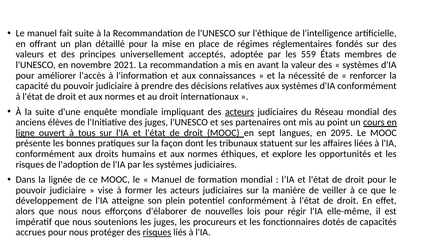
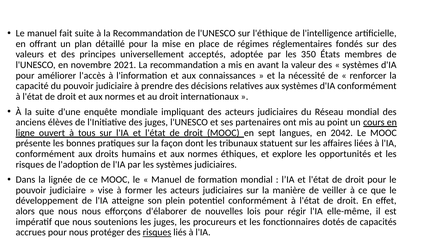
559: 559 -> 350
acteurs at (240, 112) underline: present -> none
2095: 2095 -> 2042
